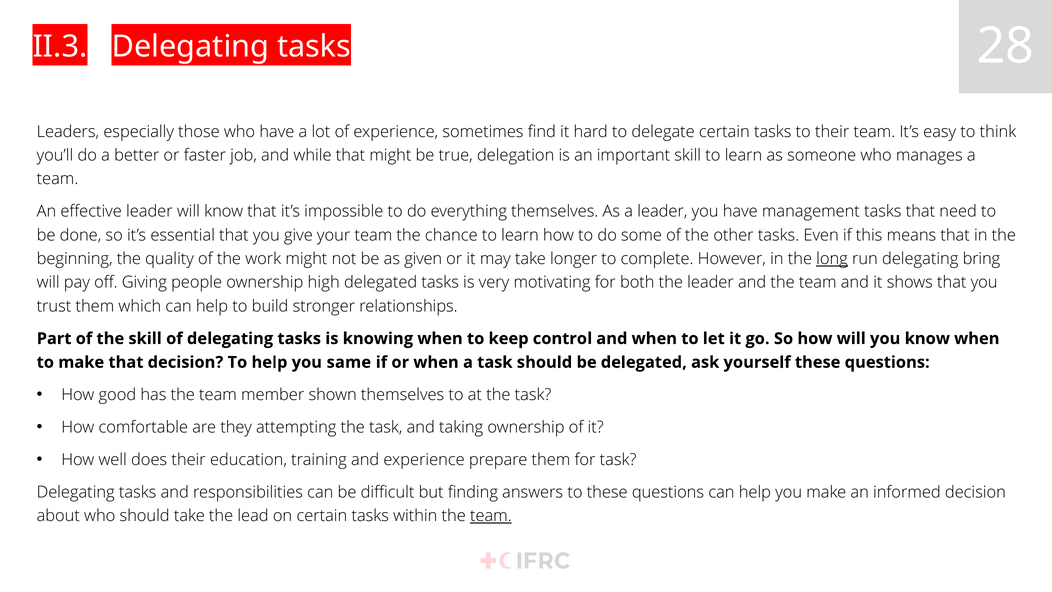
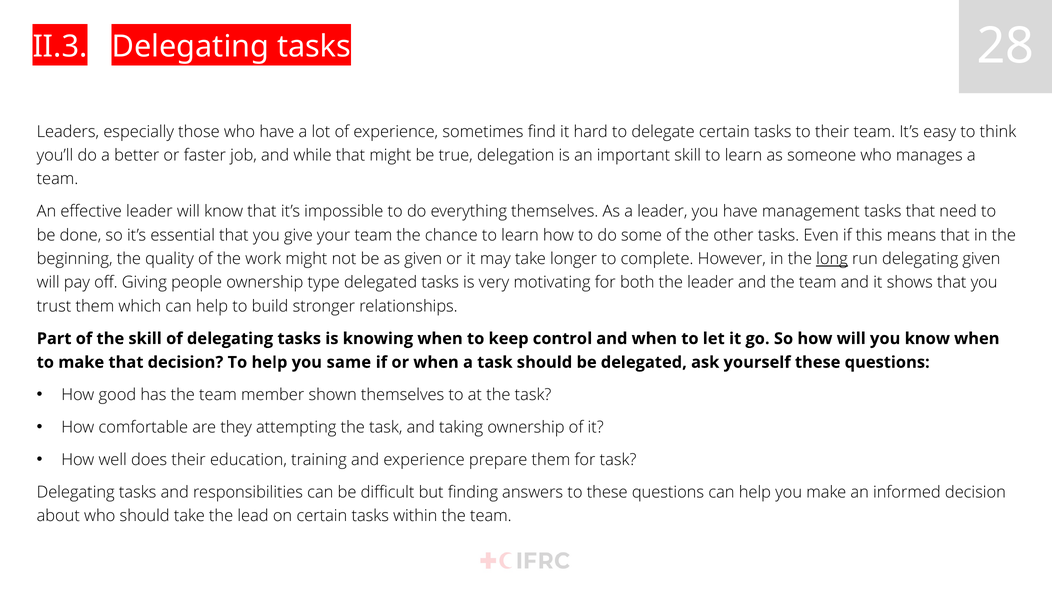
delegating bring: bring -> given
high: high -> type
team at (491, 516) underline: present -> none
